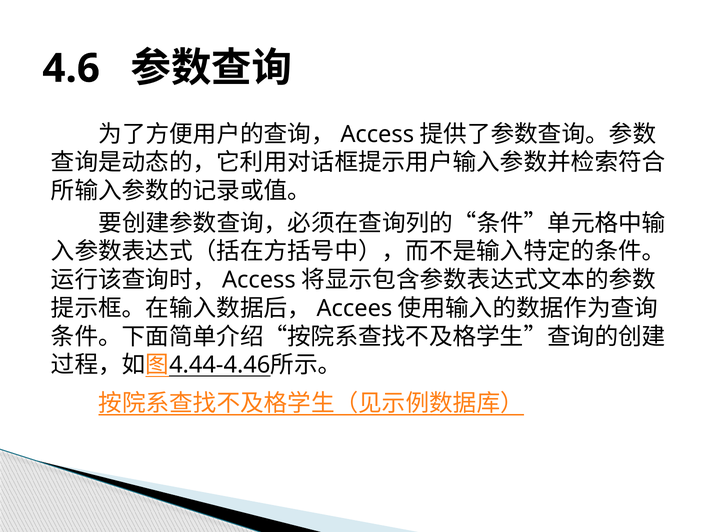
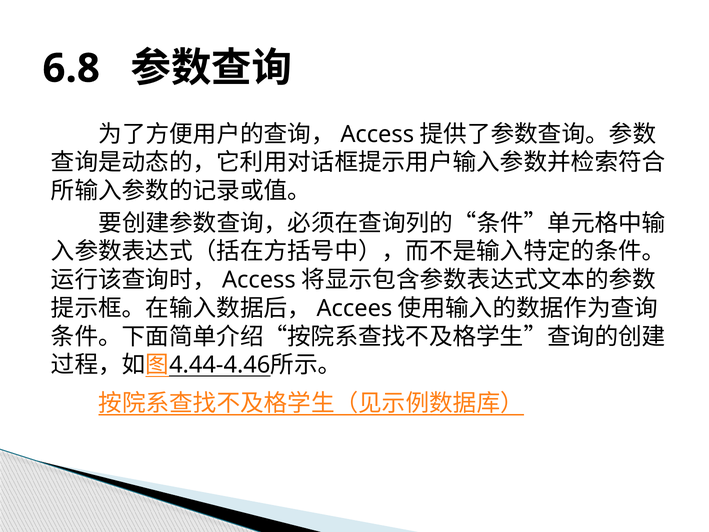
4.6: 4.6 -> 6.8
